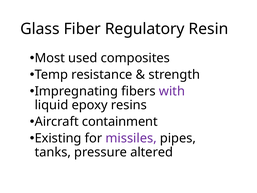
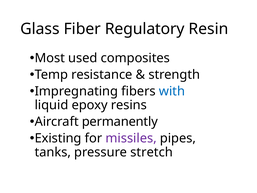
with colour: purple -> blue
containment: containment -> permanently
altered: altered -> stretch
